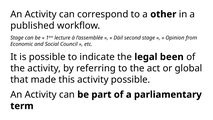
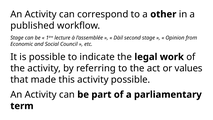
been: been -> work
global: global -> values
